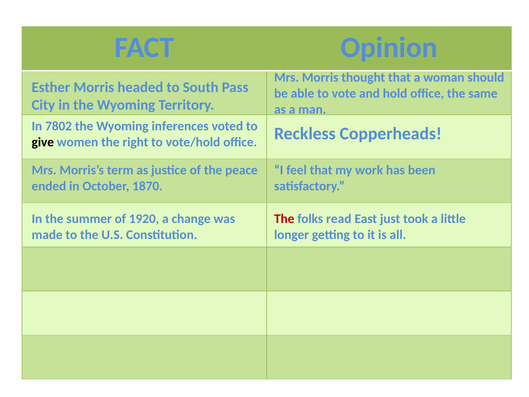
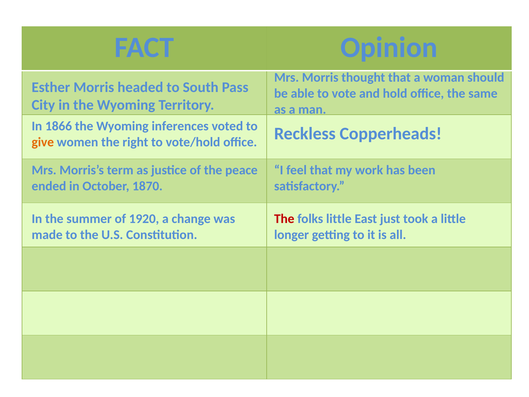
7802: 7802 -> 1866
give colour: black -> orange
folks read: read -> little
